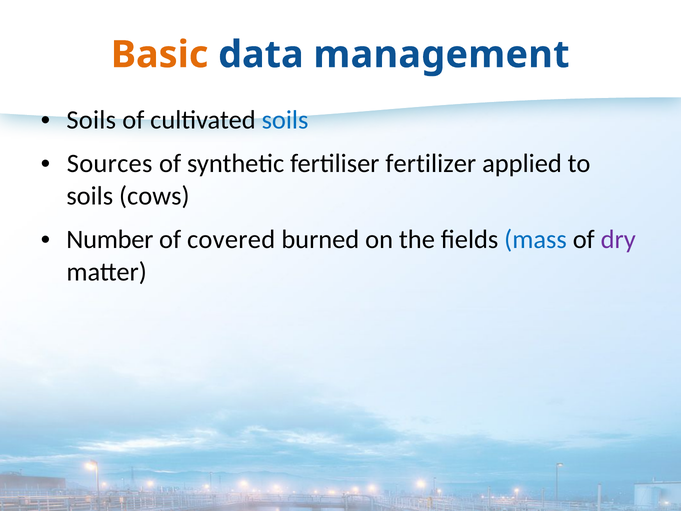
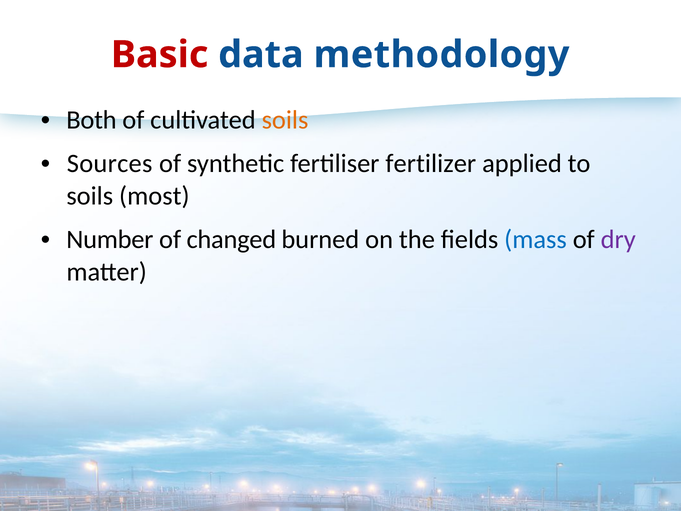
Basic colour: orange -> red
management: management -> methodology
Soils at (91, 120): Soils -> Both
soils at (285, 120) colour: blue -> orange
cows: cows -> most
covered: covered -> changed
